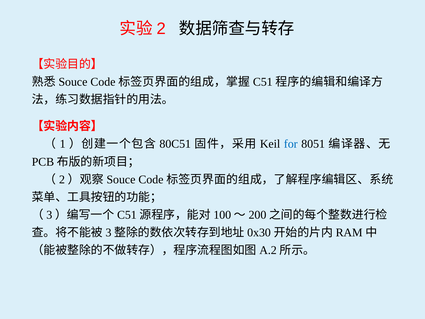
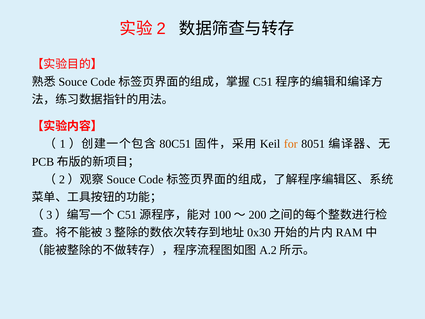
for colour: blue -> orange
